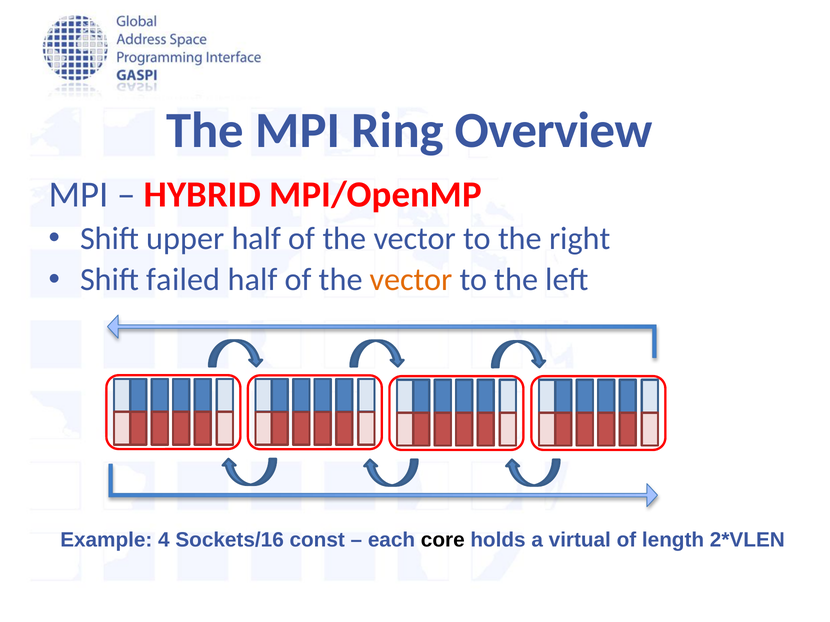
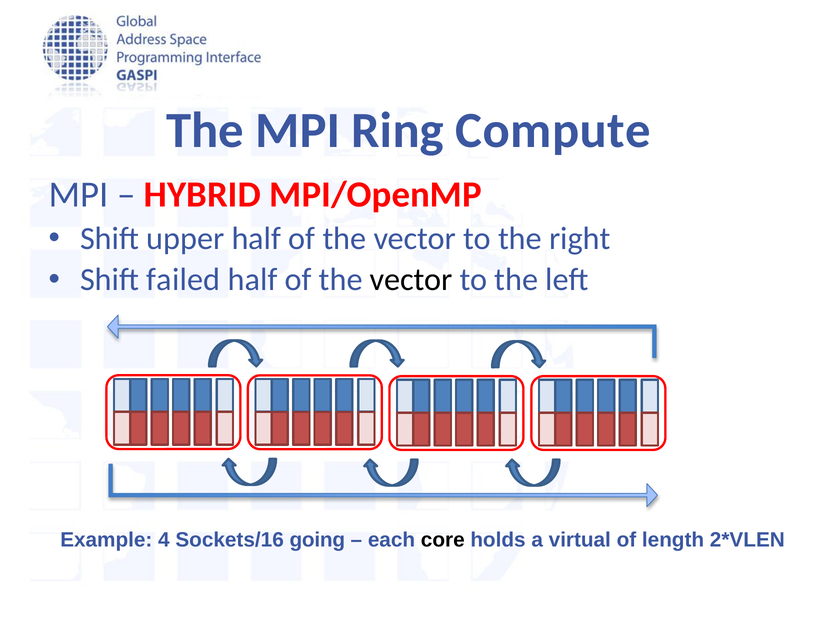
Overview: Overview -> Compute
vector at (411, 280) colour: orange -> black
const: const -> going
